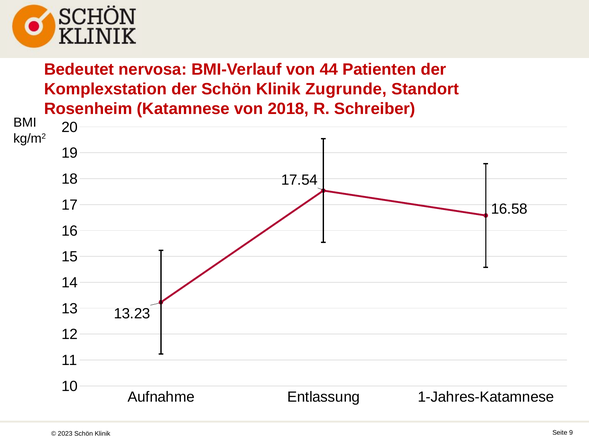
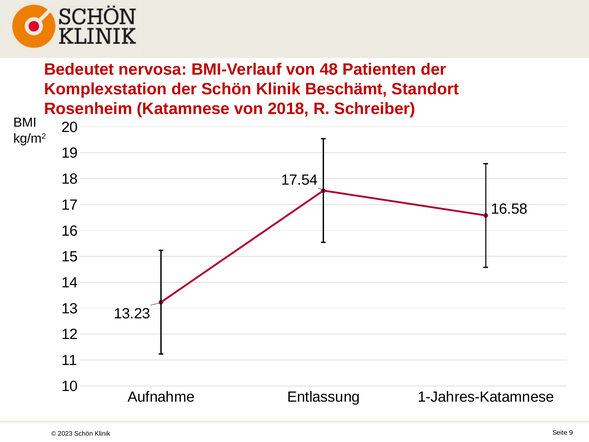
44: 44 -> 48
Zugrunde: Zugrunde -> Beschämt
